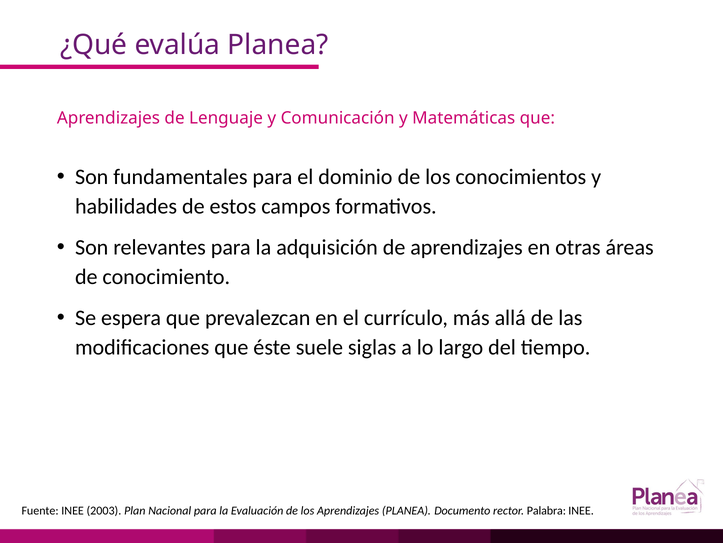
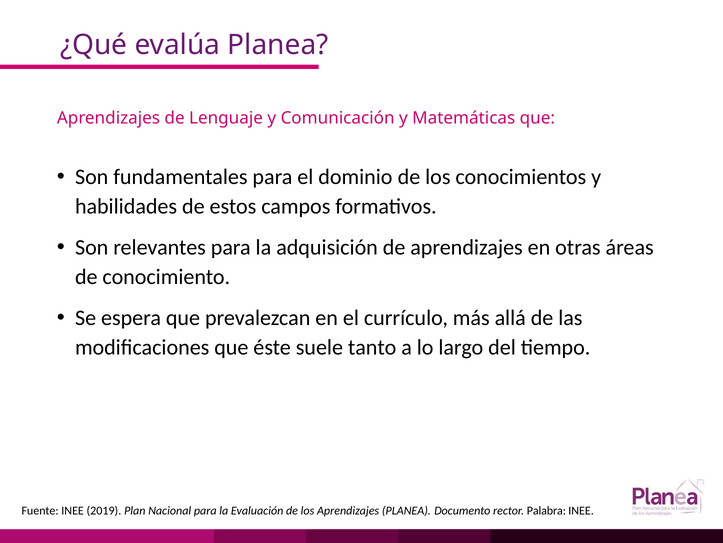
siglas: siglas -> tanto
2003: 2003 -> 2019
